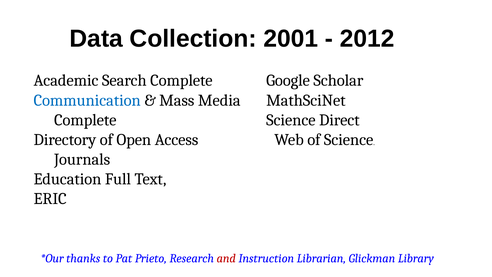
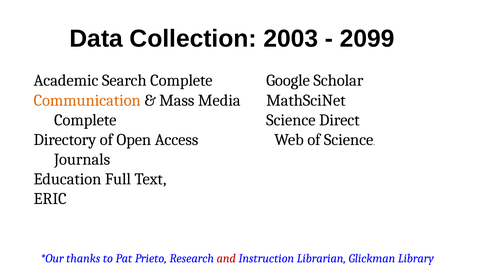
2001: 2001 -> 2003
2012: 2012 -> 2099
Communication colour: blue -> orange
